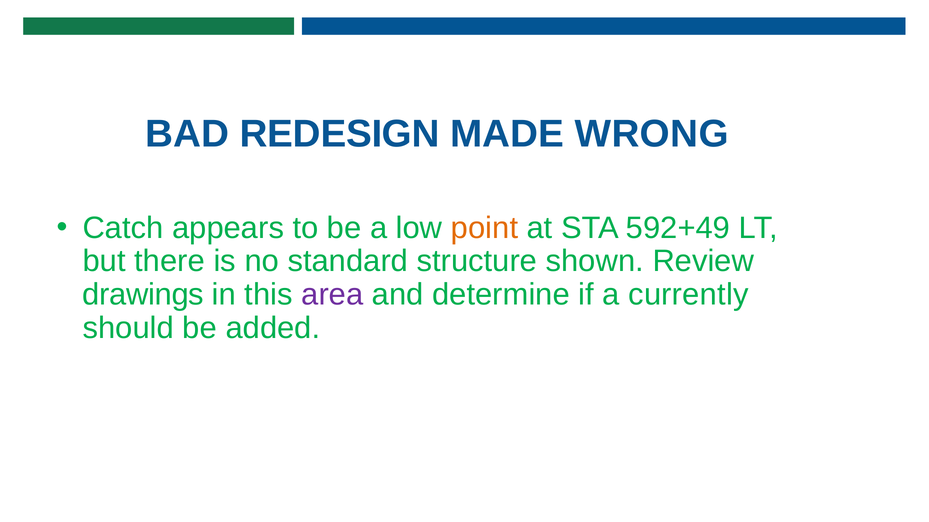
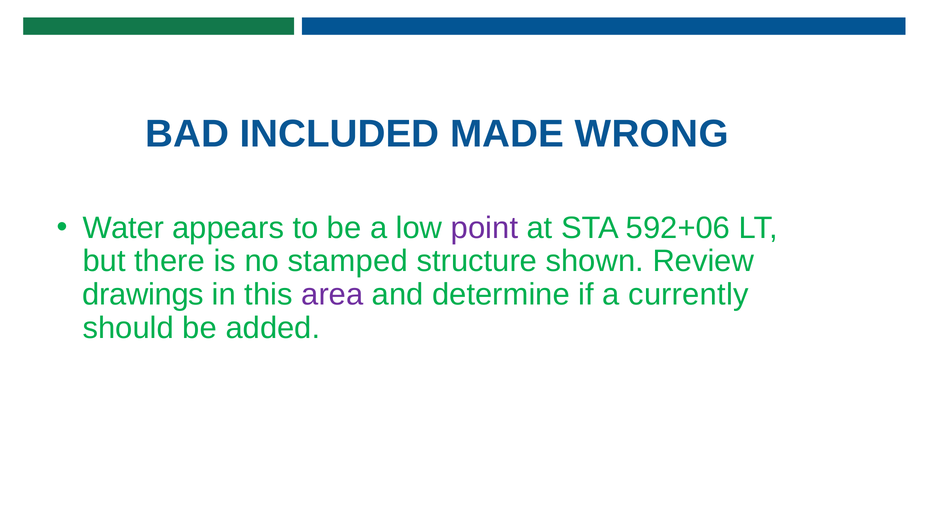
REDESIGN: REDESIGN -> INCLUDED
Catch: Catch -> Water
point colour: orange -> purple
592+49: 592+49 -> 592+06
standard: standard -> stamped
